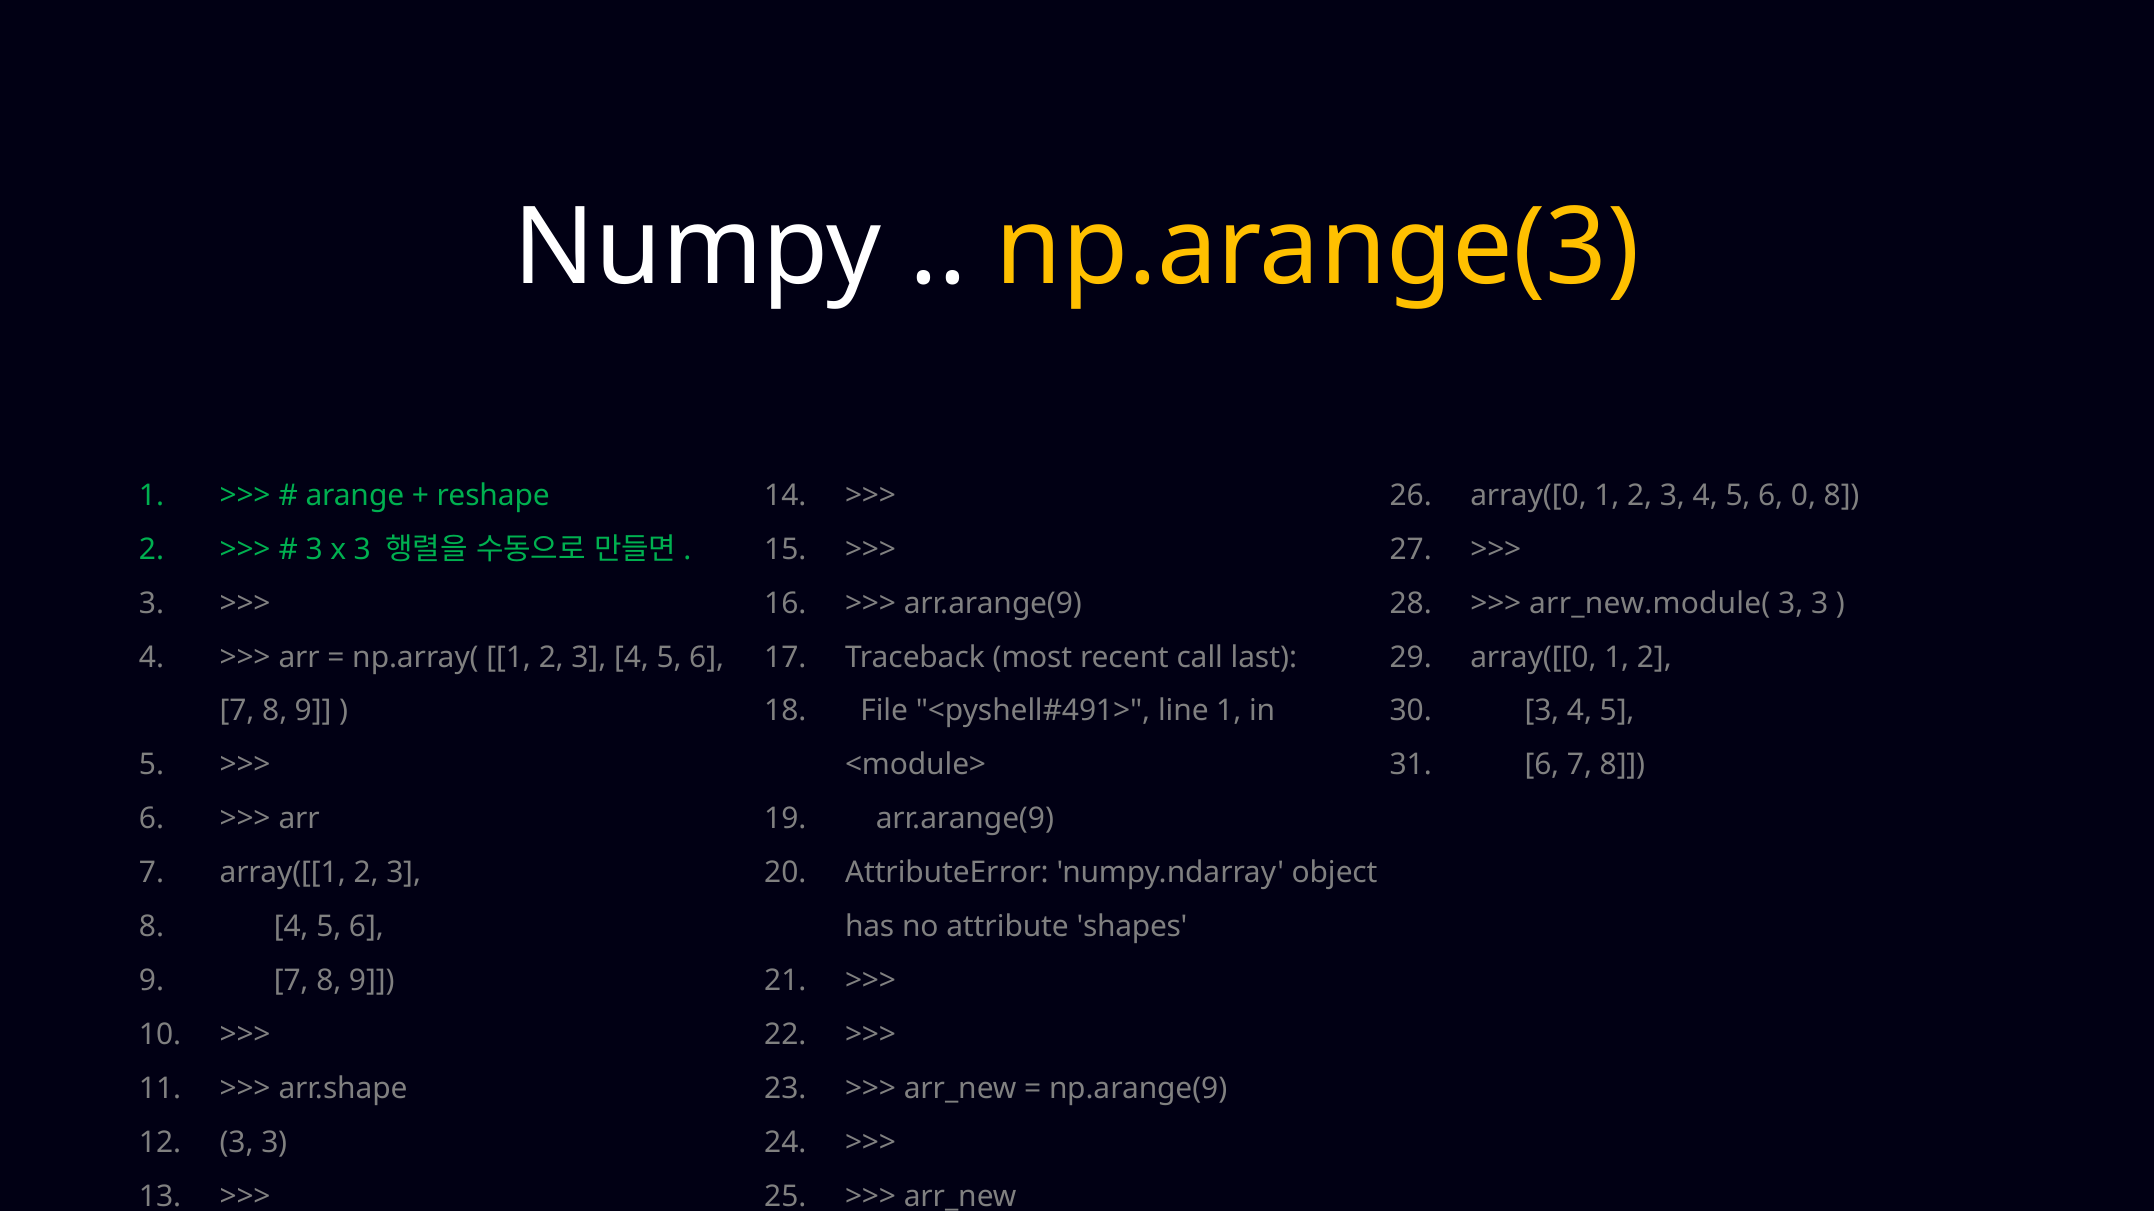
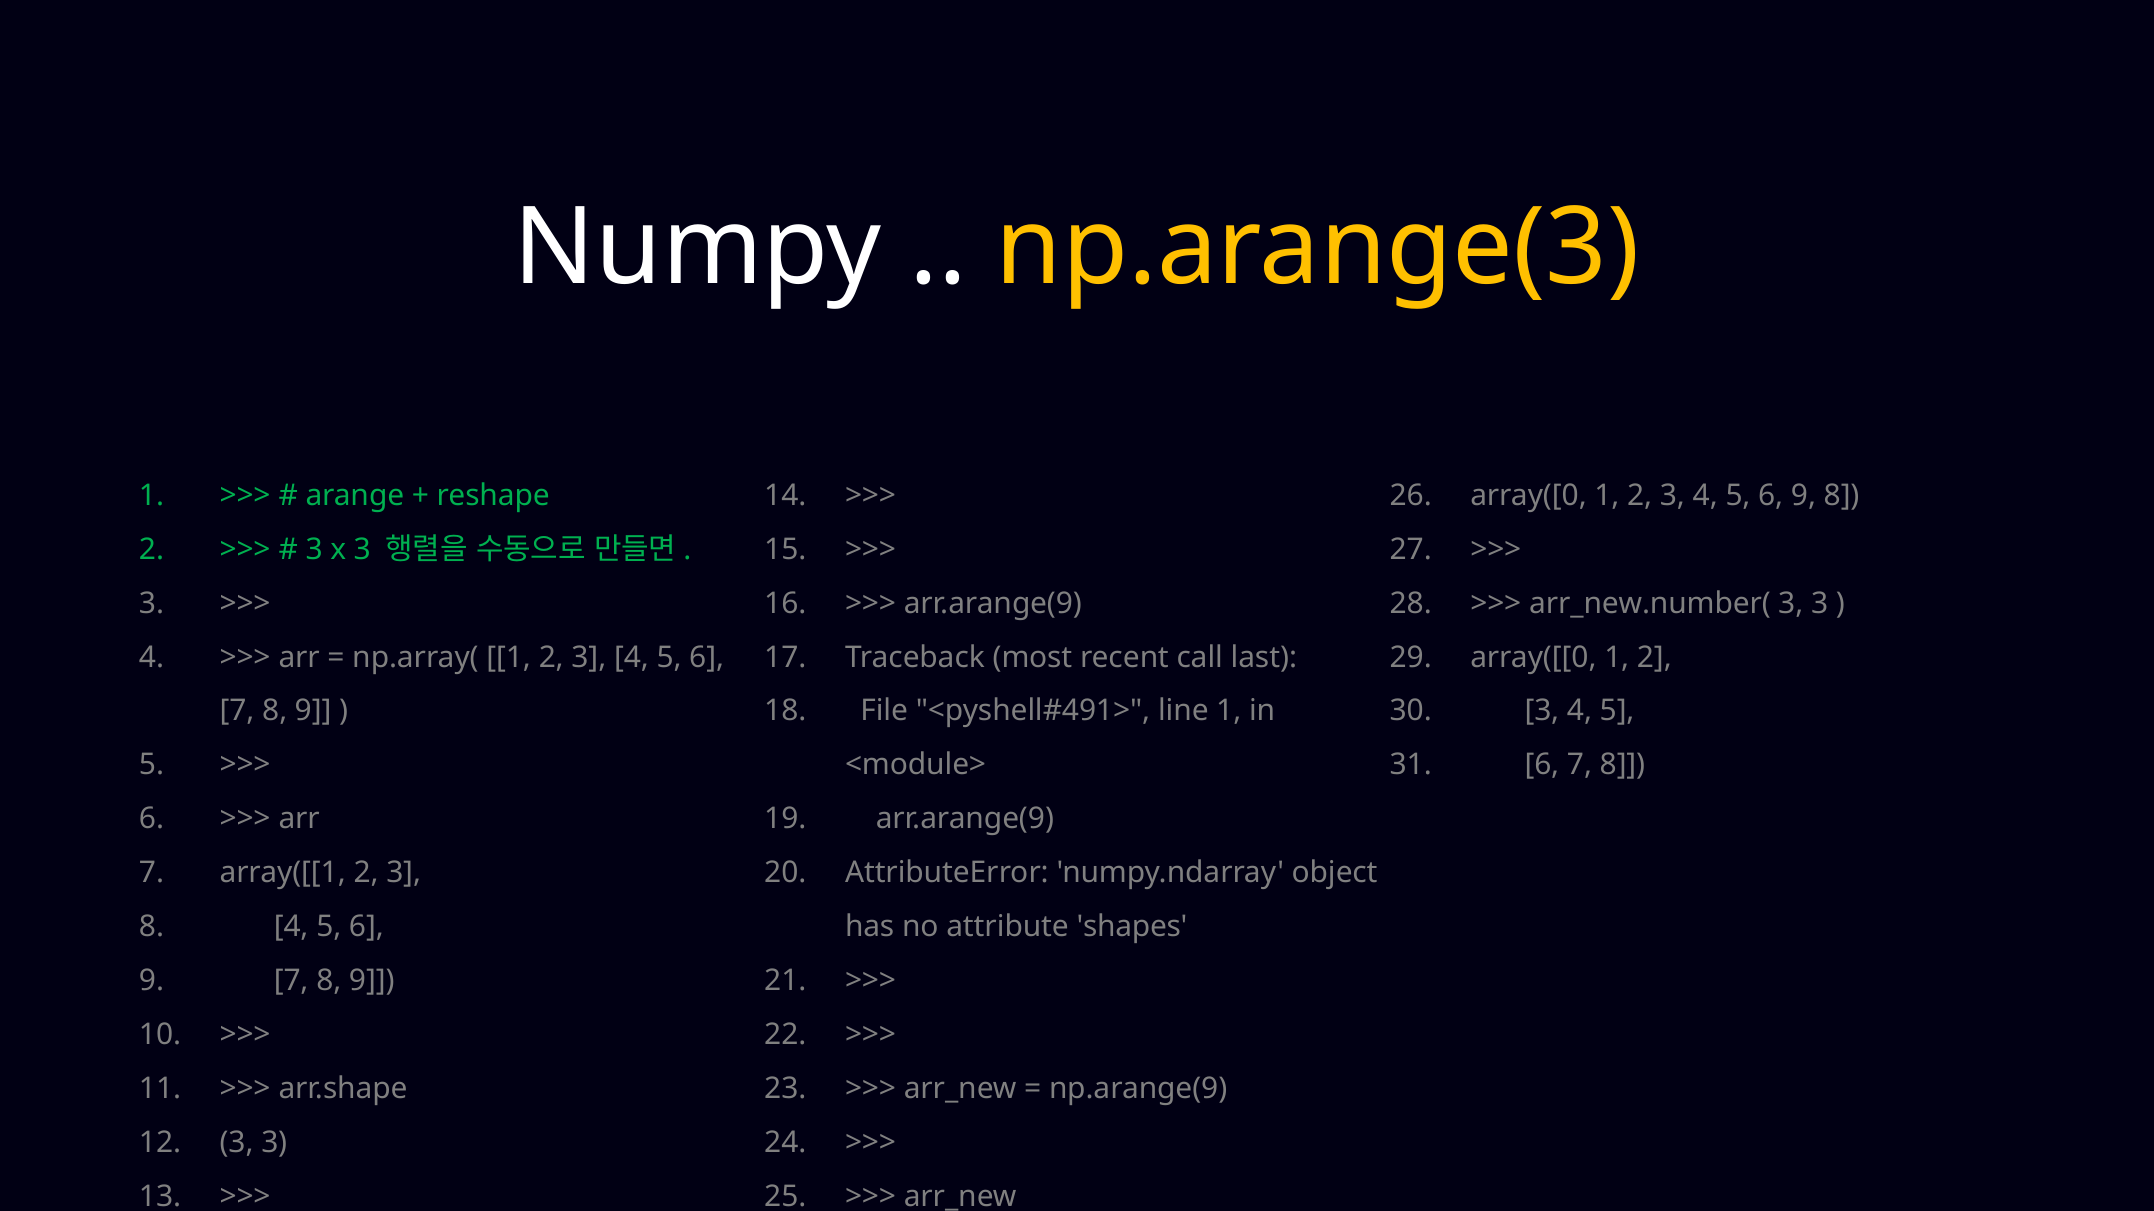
0 at (1803, 496): 0 -> 9
arr_new.module(: arr_new.module( -> arr_new.number(
